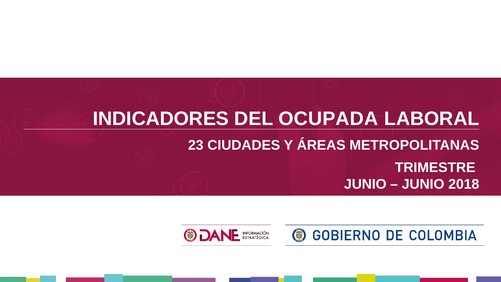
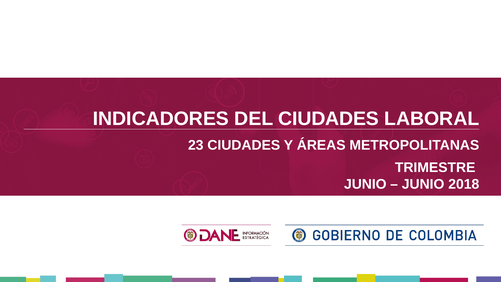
DEL OCUPADA: OCUPADA -> CIUDADES
